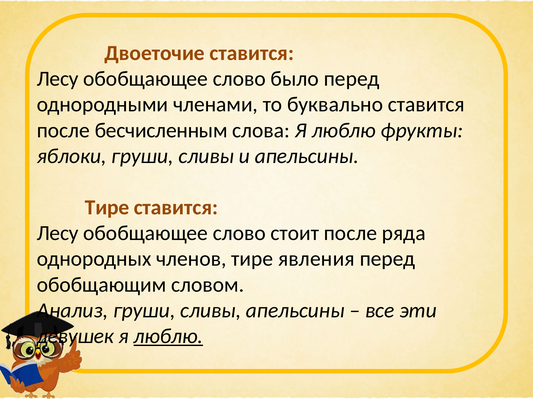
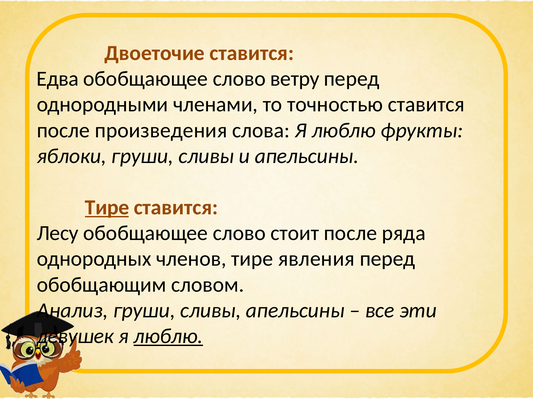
Лесу at (58, 79): Лесу -> Едва
было: было -> ветру
буквально: буквально -> точностью
бесчисленным: бесчисленным -> произведения
Тире at (107, 208) underline: none -> present
